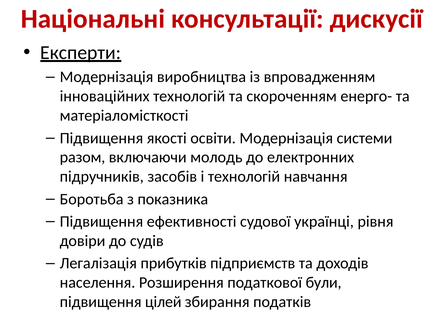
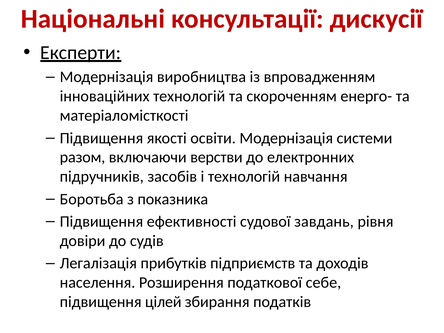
молодь: молодь -> верстви
українці: українці -> завдань
були: були -> себе
